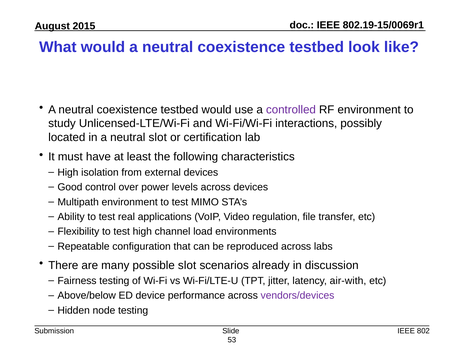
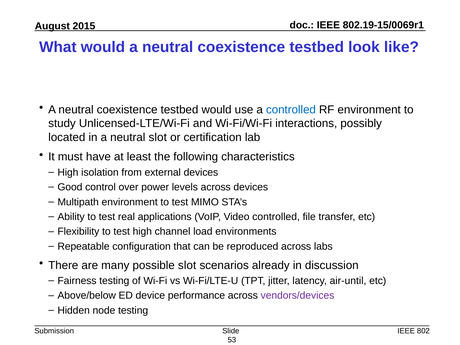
controlled at (291, 110) colour: purple -> blue
Video regulation: regulation -> controlled
air-with: air-with -> air-until
